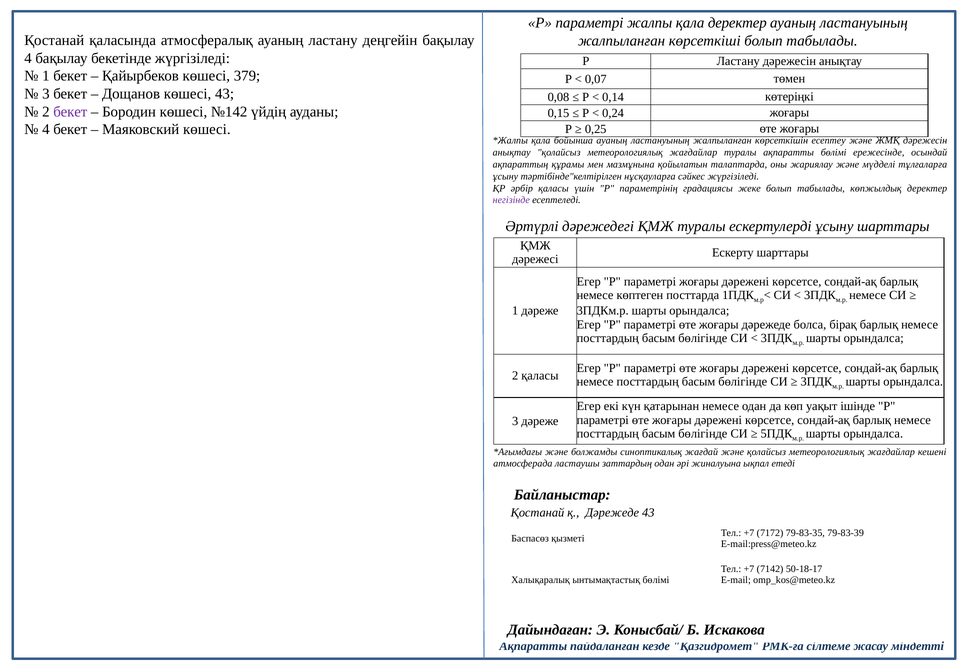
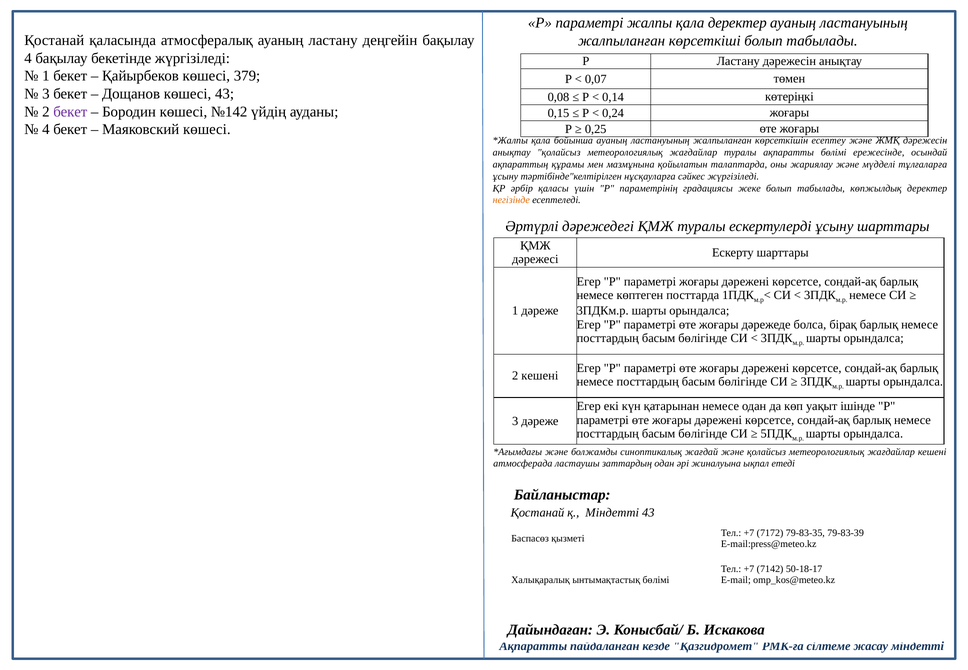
негізінде colour: purple -> orange
2 қаласы: қаласы -> кешені
қ Дәрежеде: Дәрежеде -> Міндетті
